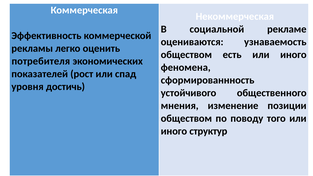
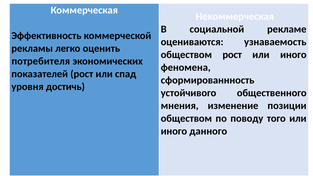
обществом есть: есть -> рост
структур: структур -> данного
